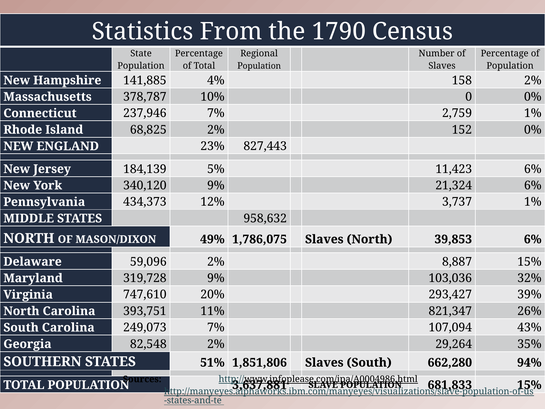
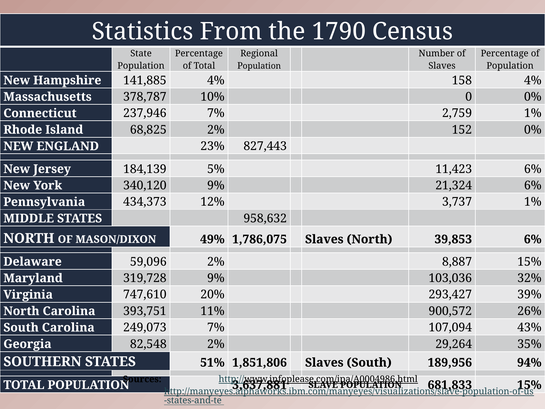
158 2%: 2% -> 4%
821,347: 821,347 -> 900,572
662,280: 662,280 -> 189,956
